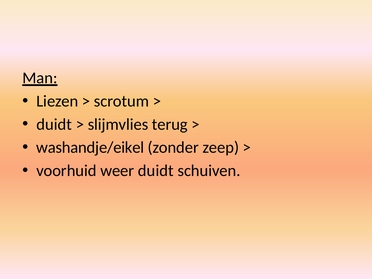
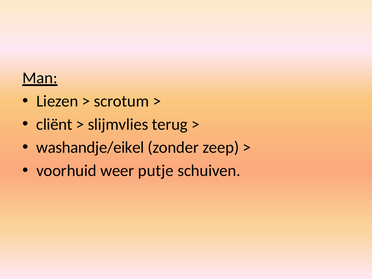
duidt at (54, 124): duidt -> cliënt
weer duidt: duidt -> putje
